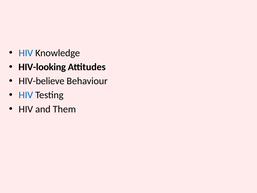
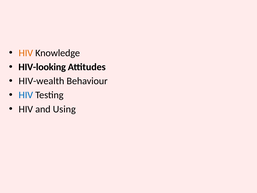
HIV at (26, 53) colour: blue -> orange
HIV-believe: HIV-believe -> HIV-wealth
Them: Them -> Using
